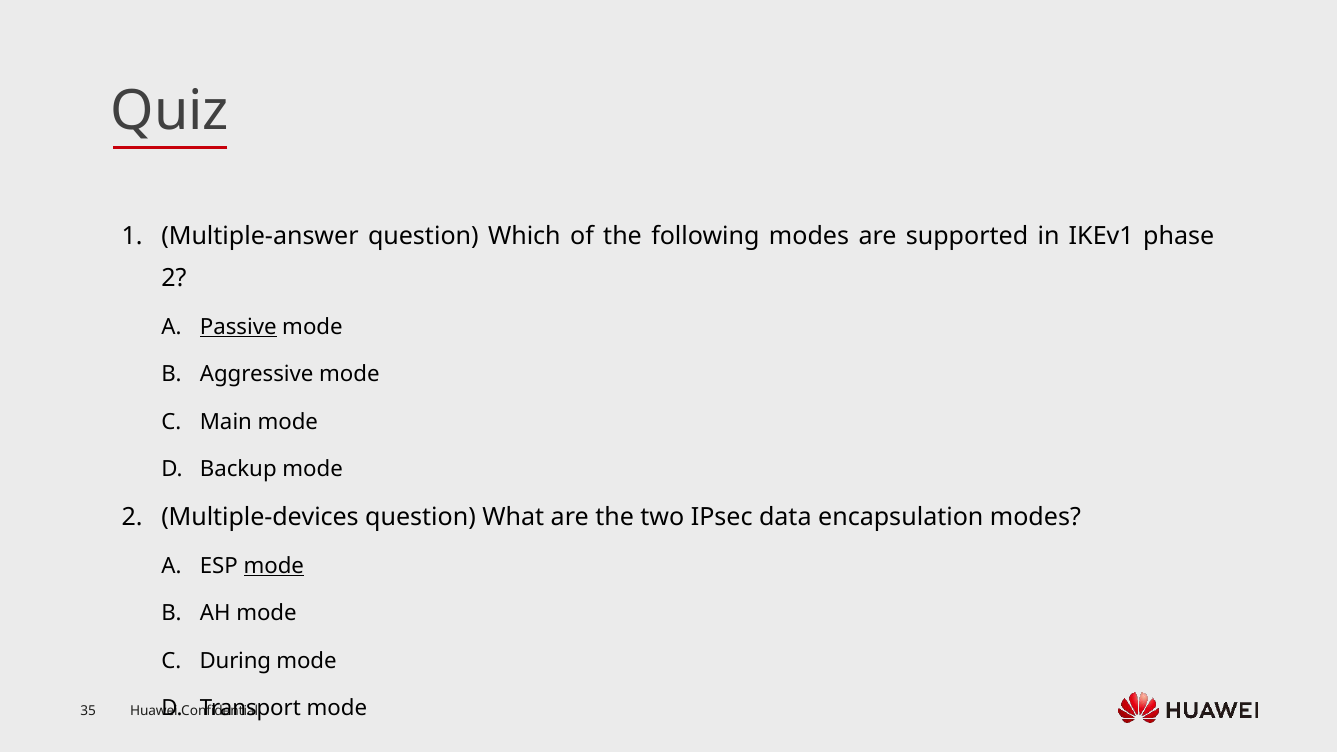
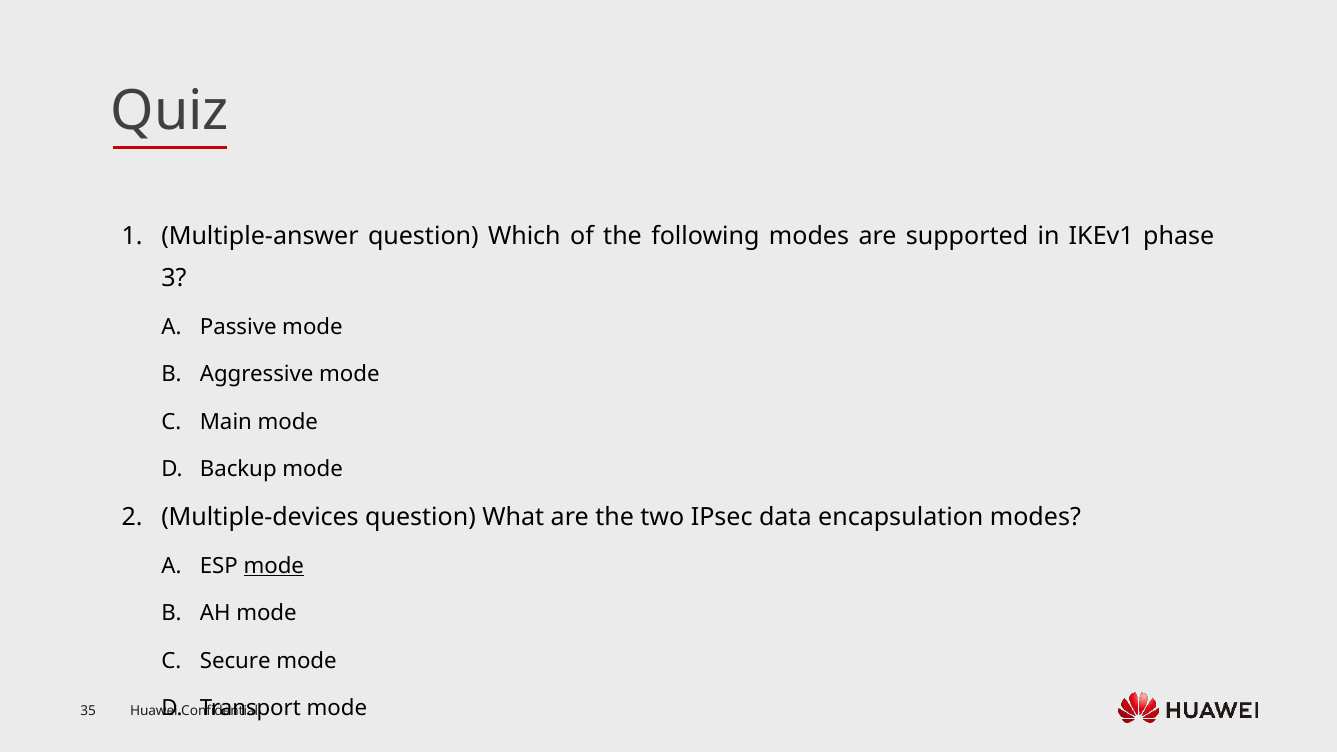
2 at (174, 278): 2 -> 3
Passive underline: present -> none
During: During -> Secure
